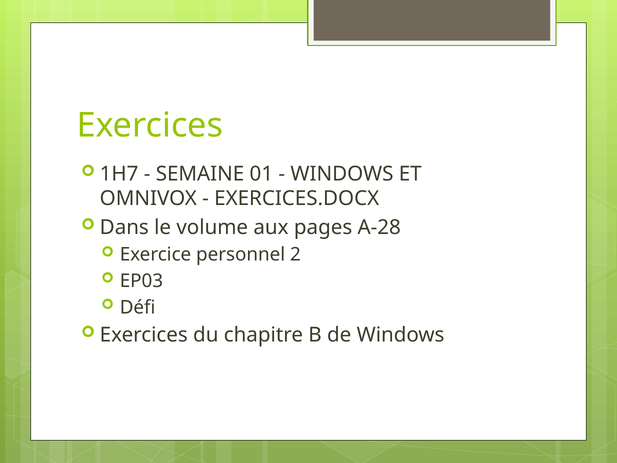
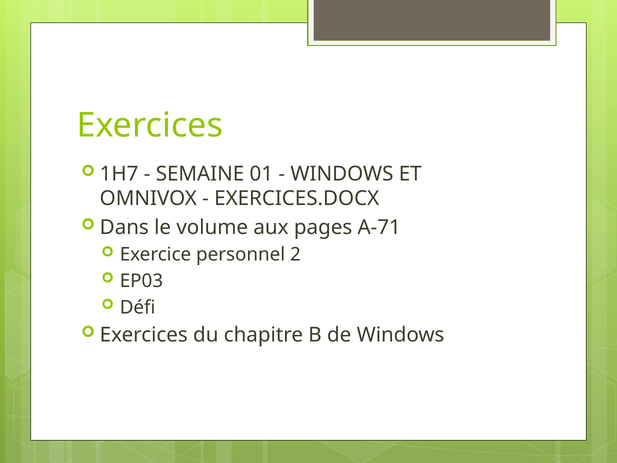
A-28: A-28 -> A-71
